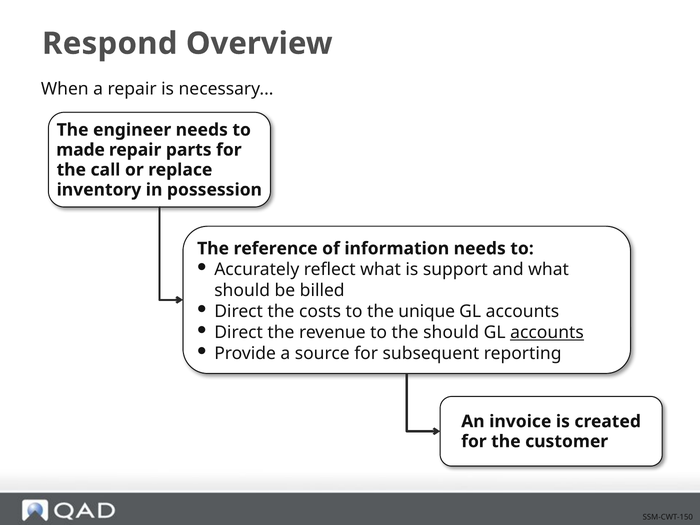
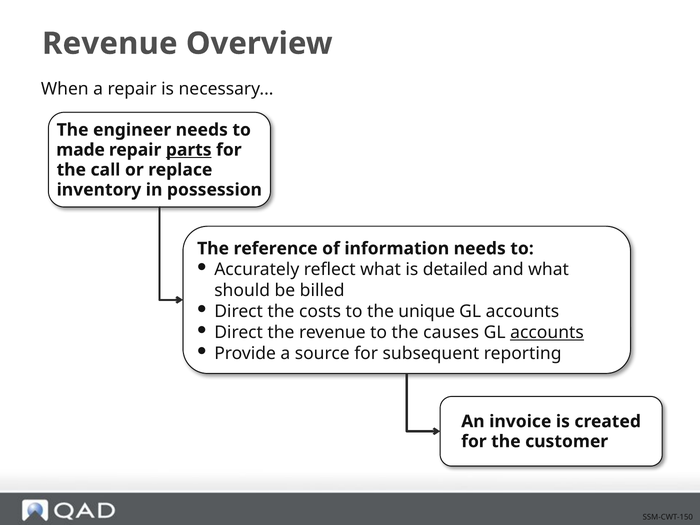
Respond at (110, 44): Respond -> Revenue
parts underline: none -> present
support: support -> detailed
the should: should -> causes
